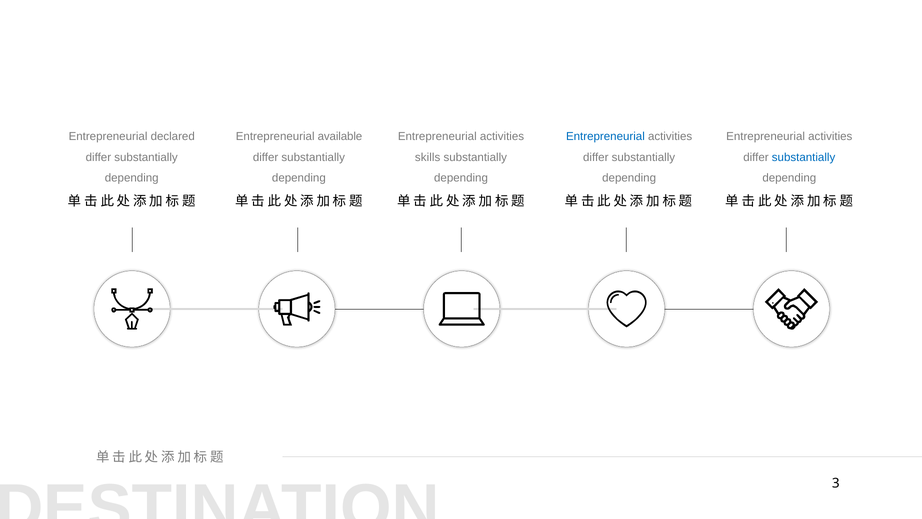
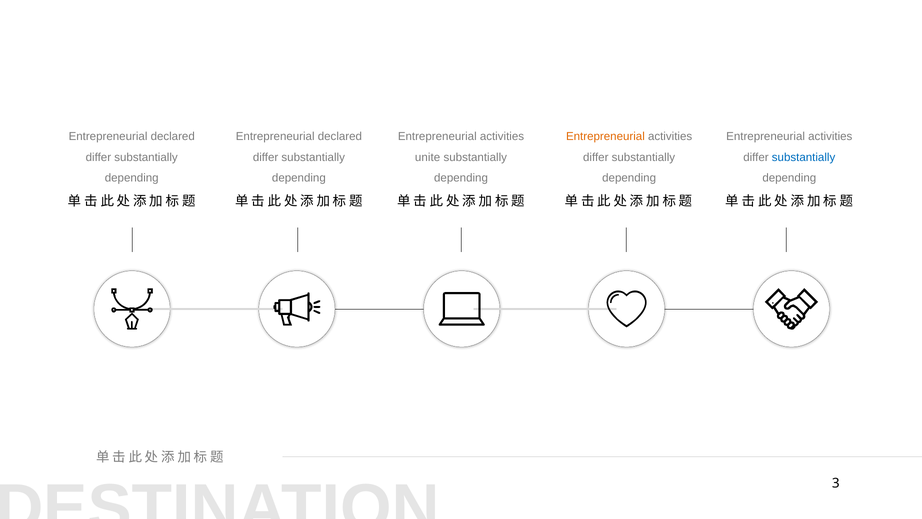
available at (340, 137): available -> declared
Entrepreneurial at (605, 137) colour: blue -> orange
skills: skills -> unite
